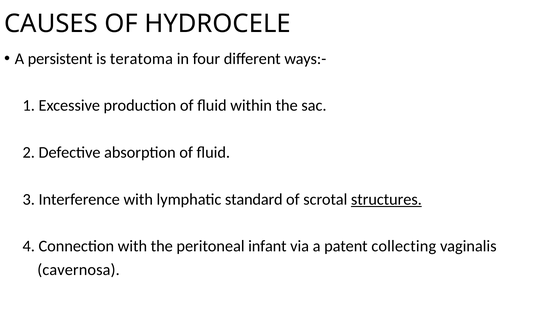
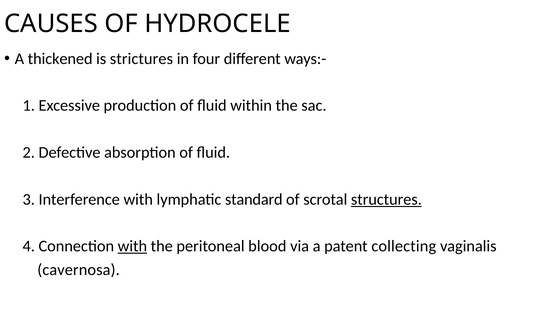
persistent: persistent -> thickened
teratoma: teratoma -> strictures
with at (132, 246) underline: none -> present
infant: infant -> blood
